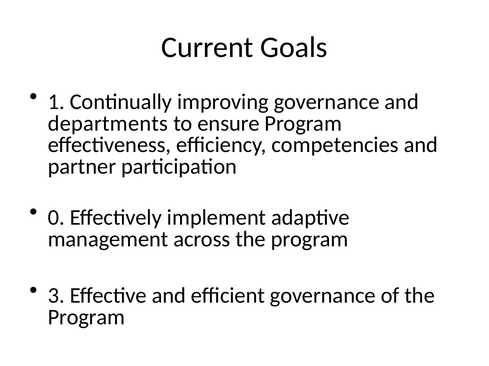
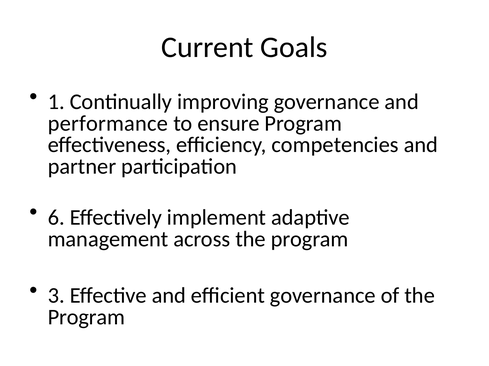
departments: departments -> performance
0: 0 -> 6
